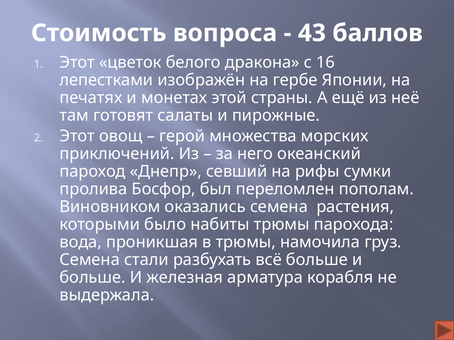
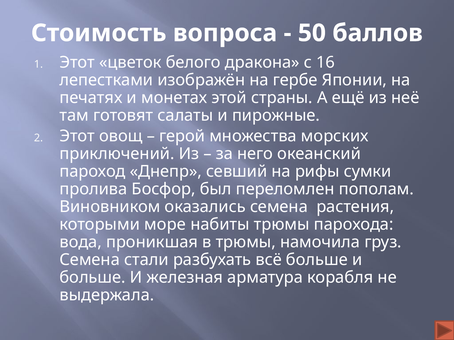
43: 43 -> 50
было: было -> море
